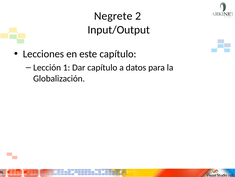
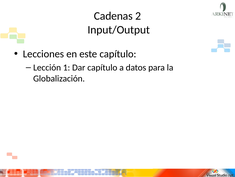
Negrete: Negrete -> Cadenas
